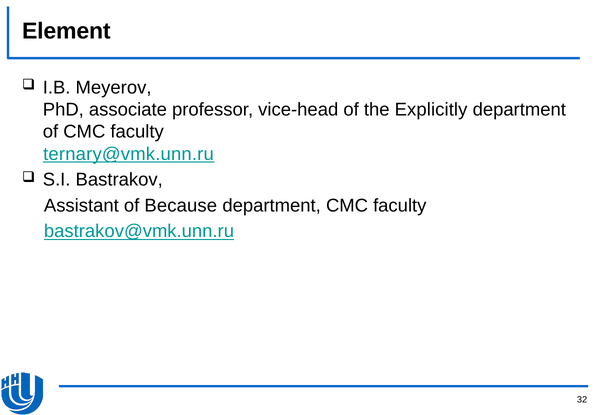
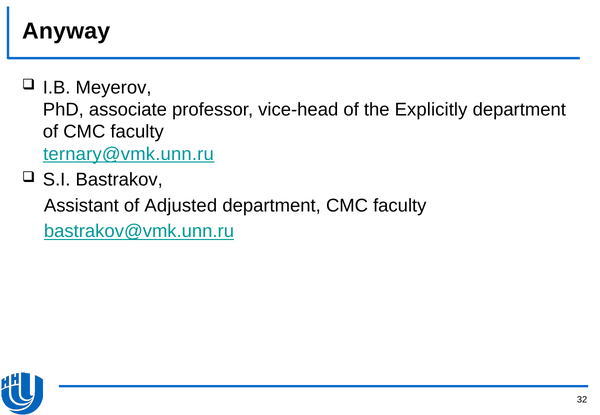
Element: Element -> Anyway
Because: Because -> Adjusted
